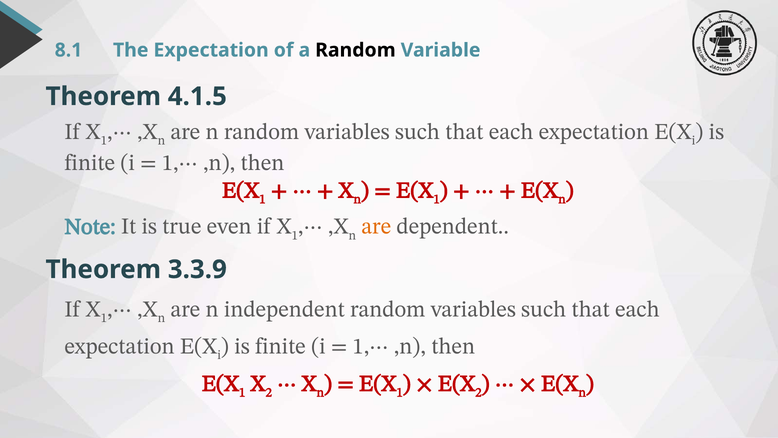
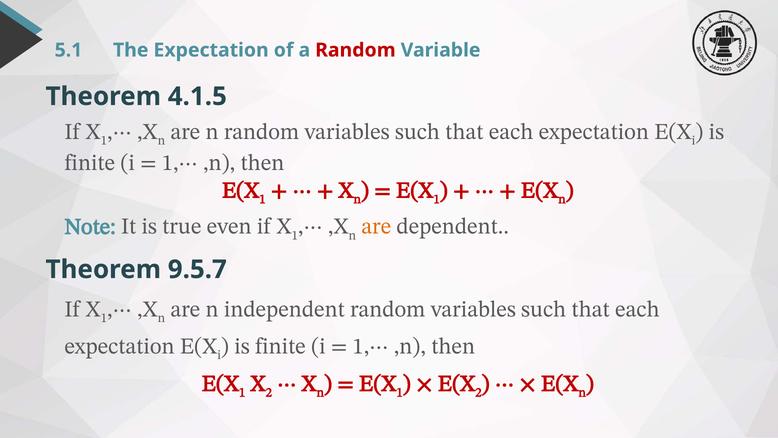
8.1: 8.1 -> 5.1
Random at (355, 50) colour: black -> red
3.3.9: 3.3.9 -> 9.5.7
